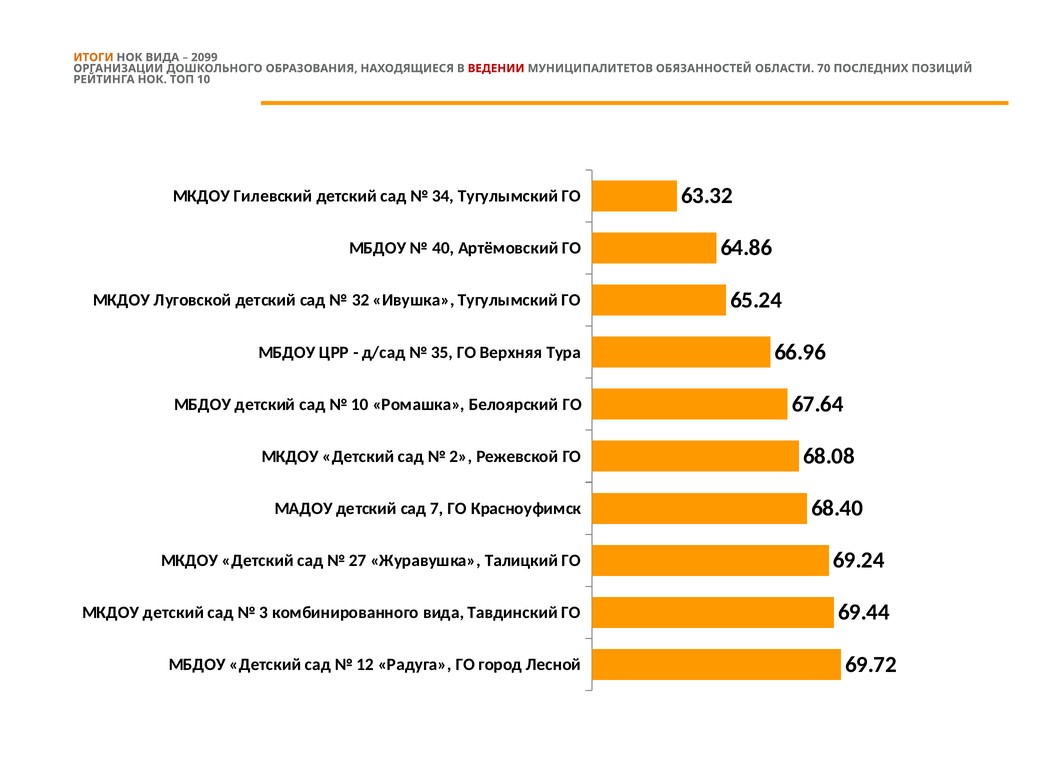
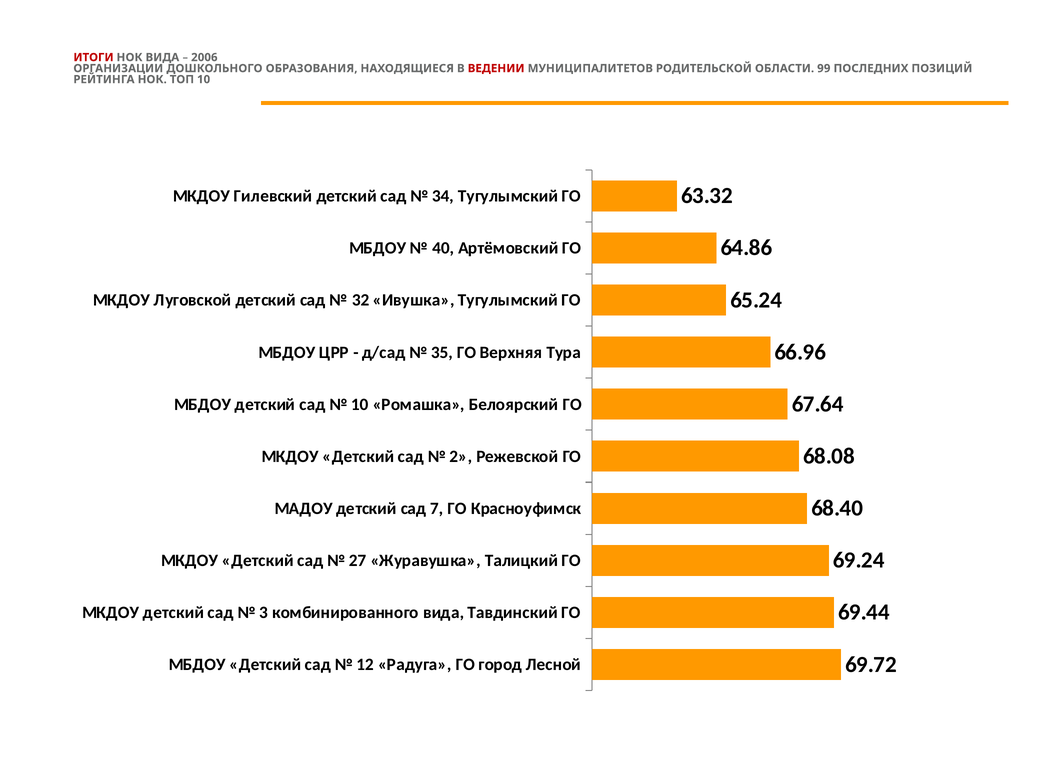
ИТОГИ colour: orange -> red
2099: 2099 -> 2006
ОБЯЗАННОСТЕЙ: ОБЯЗАННОСТЕЙ -> РОДИТЕЛЬСКОЙ
70: 70 -> 99
